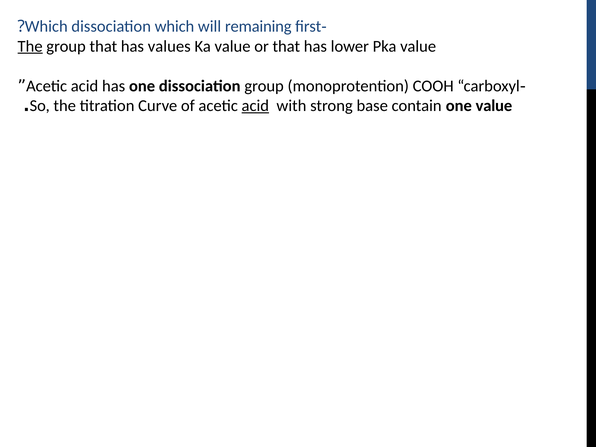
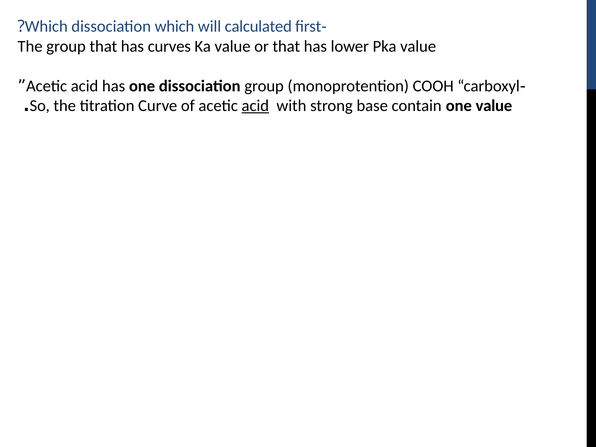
remaining: remaining -> calculated
The at (30, 46) underline: present -> none
values: values -> curves
